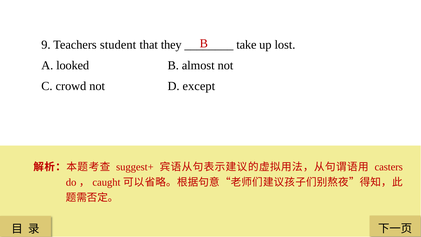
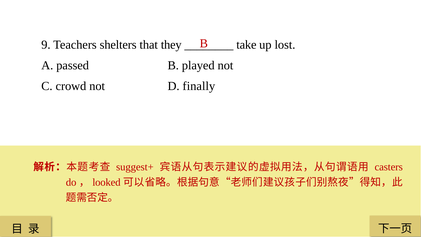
student: student -> shelters
looked: looked -> passed
almost: almost -> played
except: except -> finally
caught: caught -> looked
